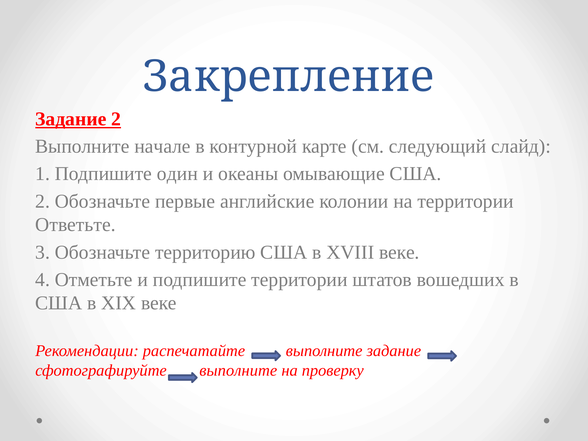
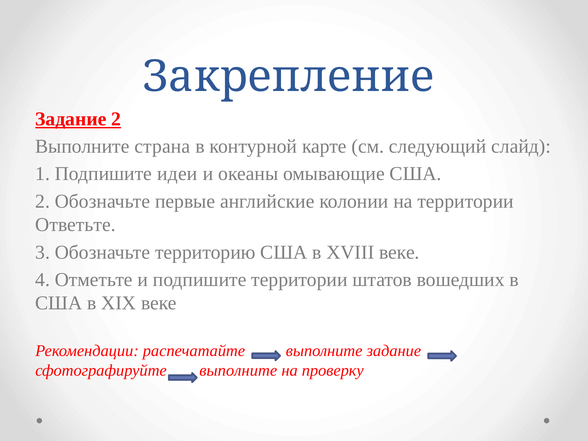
начале: начале -> страна
один: один -> идеи
